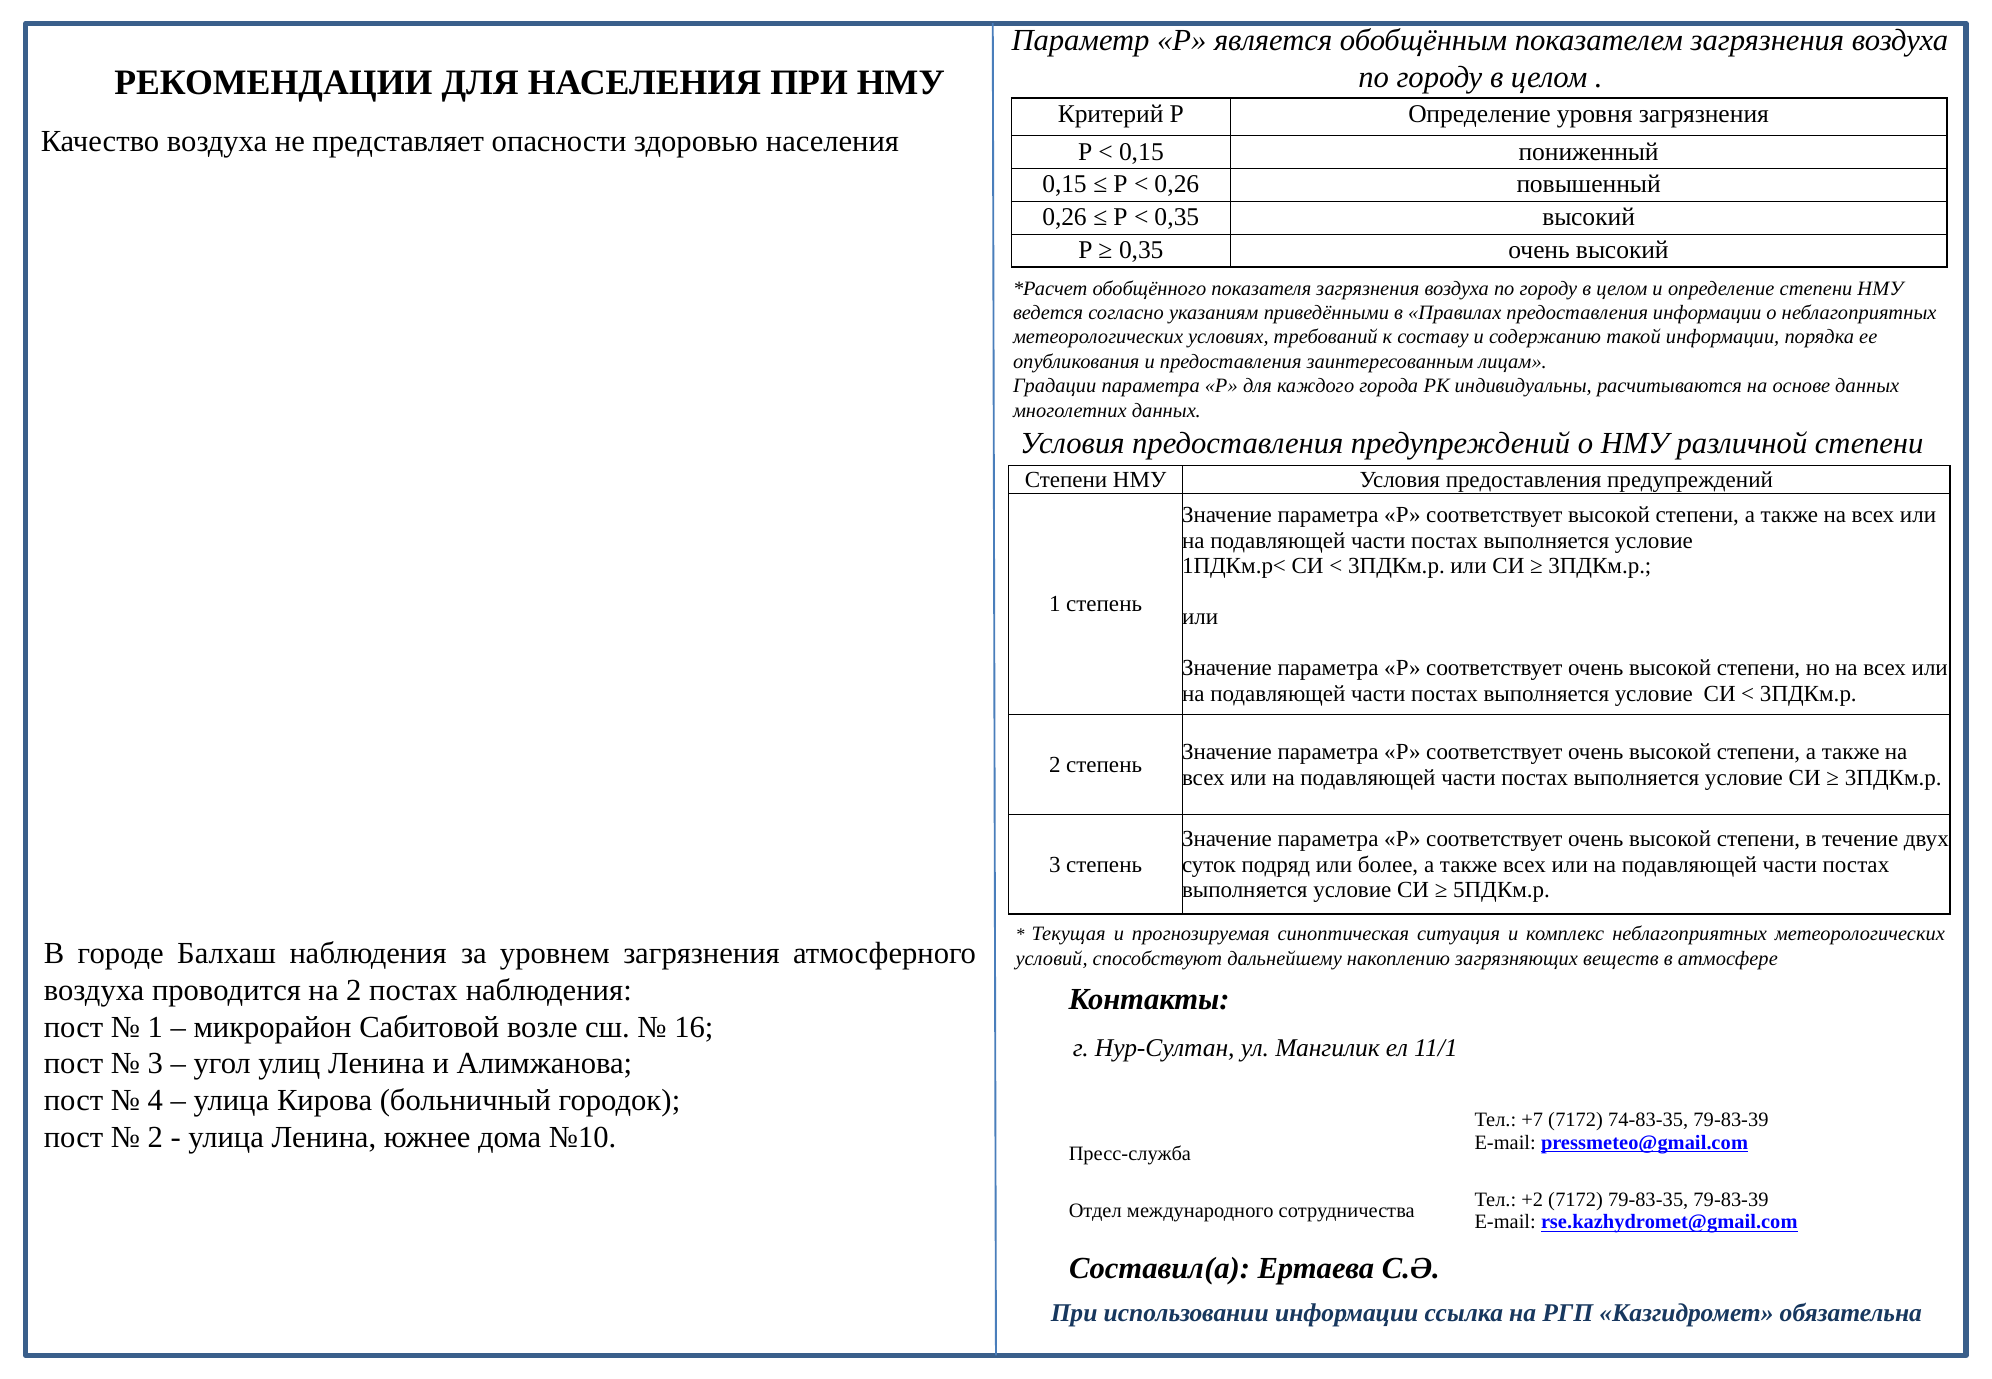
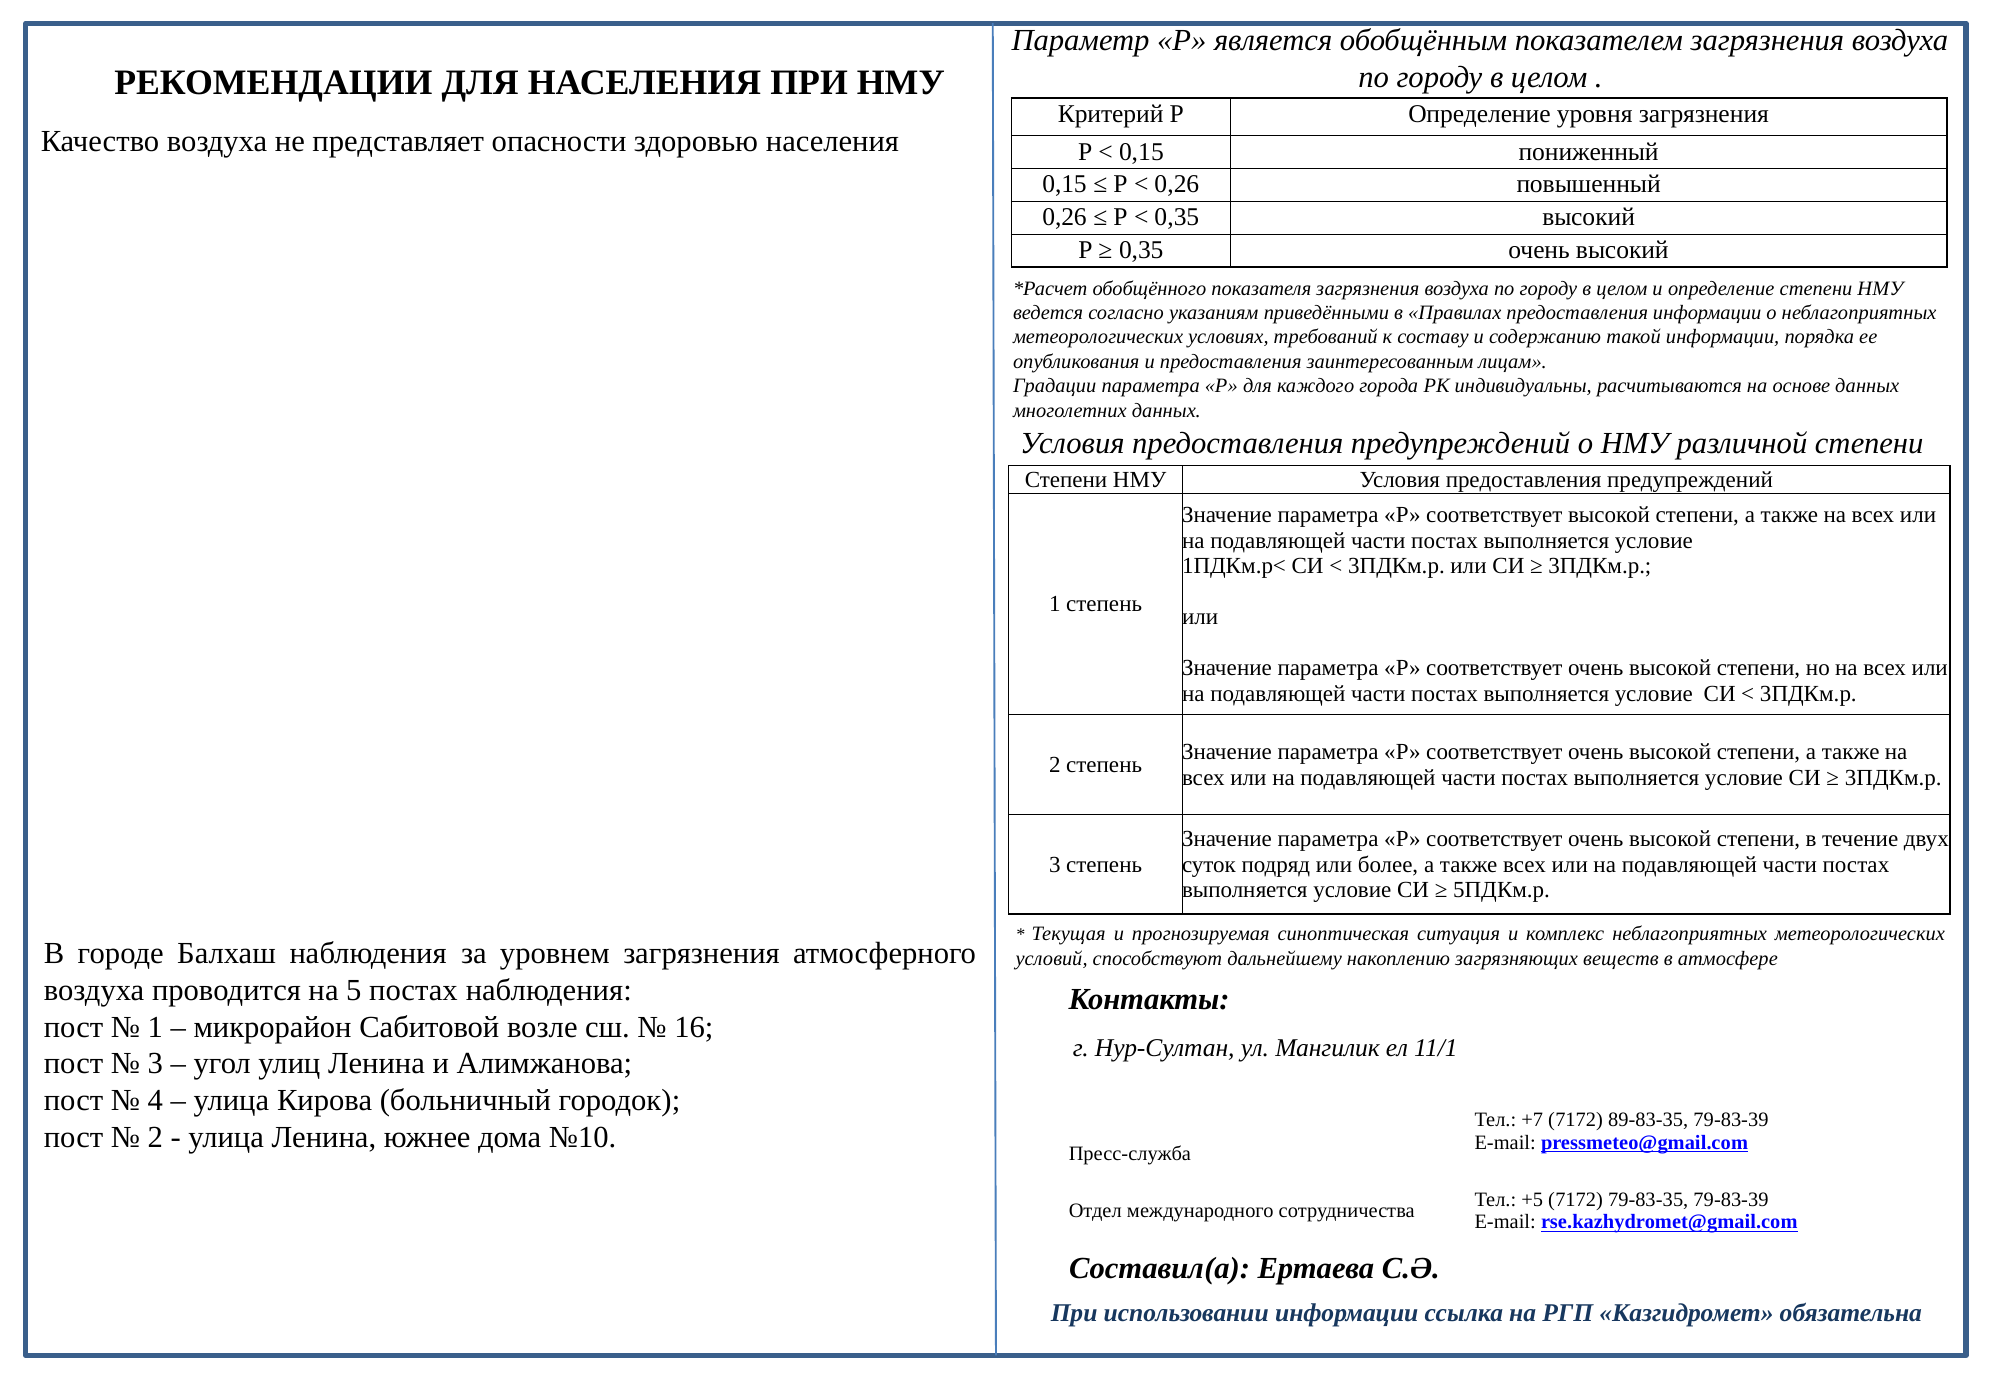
на 2: 2 -> 5
74-83-35: 74-83-35 -> 89-83-35
+2: +2 -> +5
